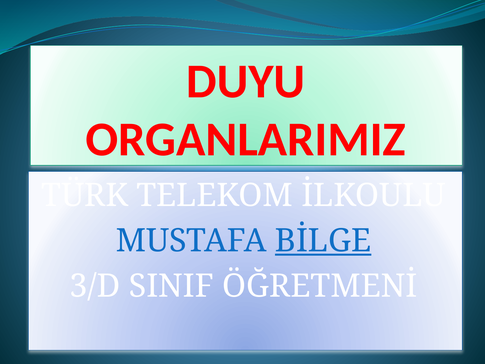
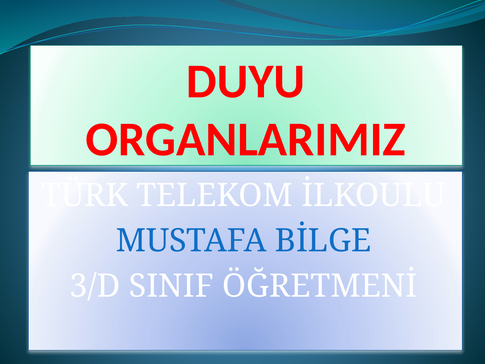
BİLGE underline: present -> none
